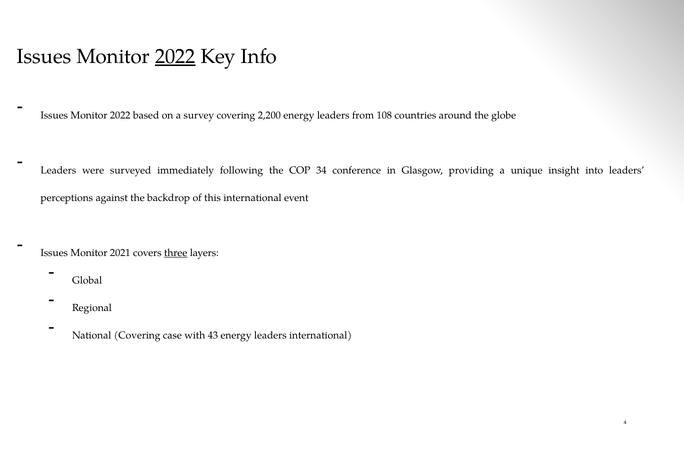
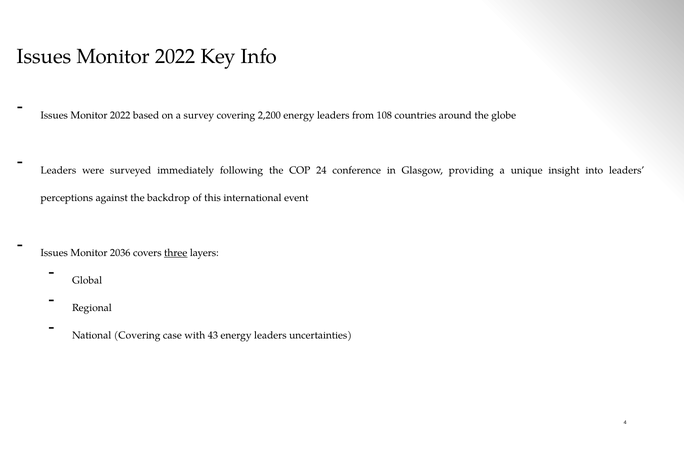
2022 at (175, 56) underline: present -> none
34: 34 -> 24
2021: 2021 -> 2036
leaders international: international -> uncertainties
